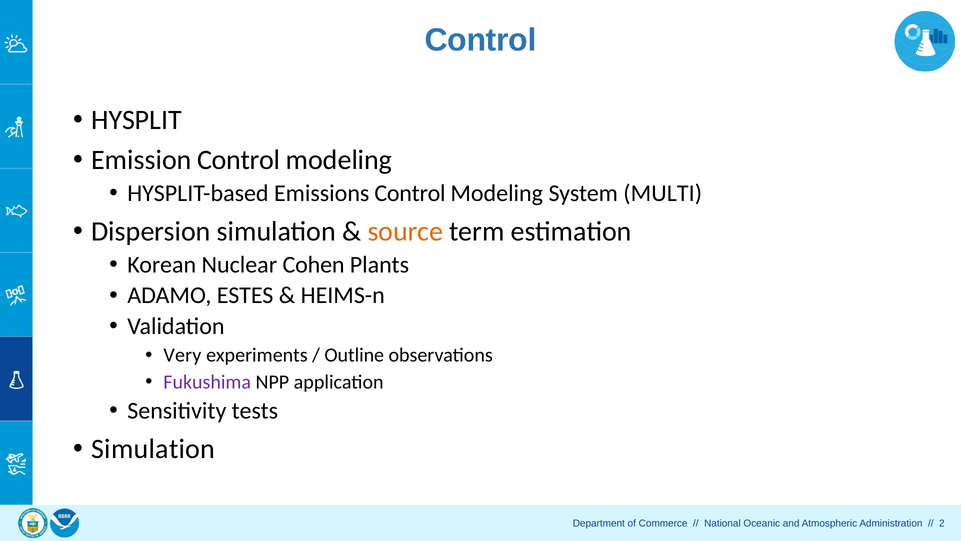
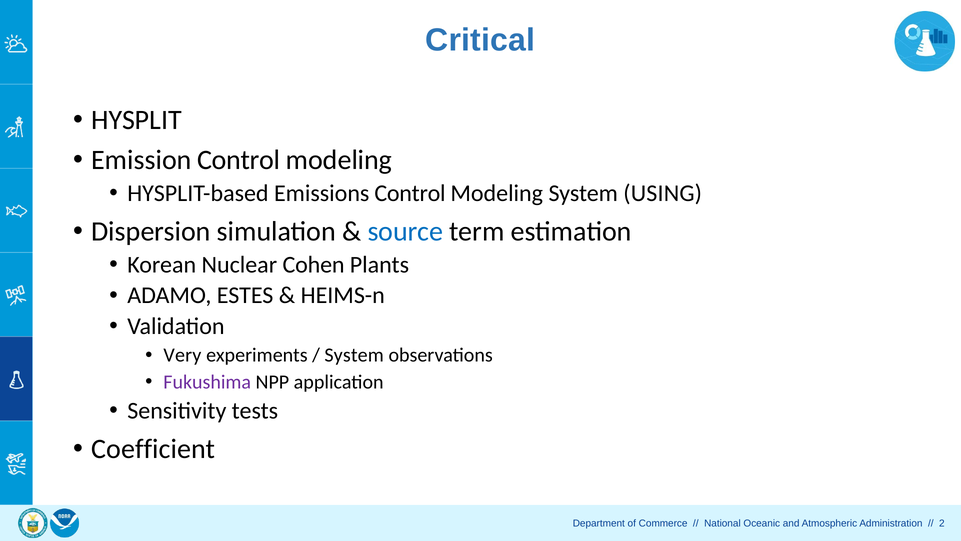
Control at (481, 40): Control -> Critical
MULTI: MULTI -> USING
source colour: orange -> blue
Outline at (354, 355): Outline -> System
Simulation at (153, 448): Simulation -> Coefficient
